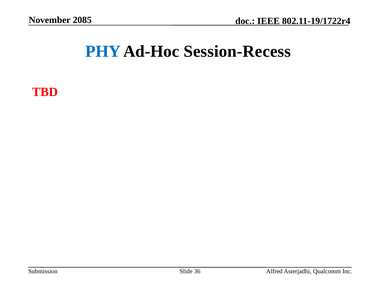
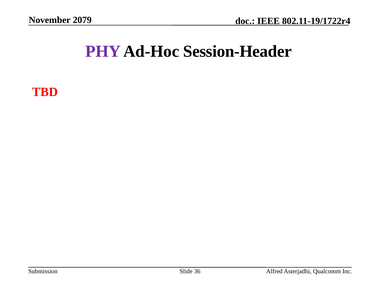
2085: 2085 -> 2079
PHY colour: blue -> purple
Session-Recess: Session-Recess -> Session-Header
